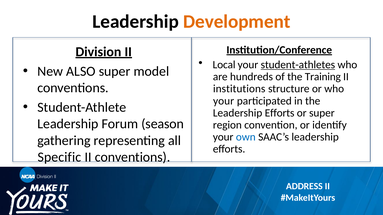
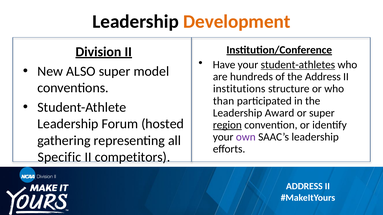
Local: Local -> Have
the Training: Training -> Address
your at (224, 101): your -> than
Efforts at (280, 113): Efforts -> Award
season: season -> hosted
region underline: none -> present
own colour: blue -> purple
II conventions: conventions -> competitors
